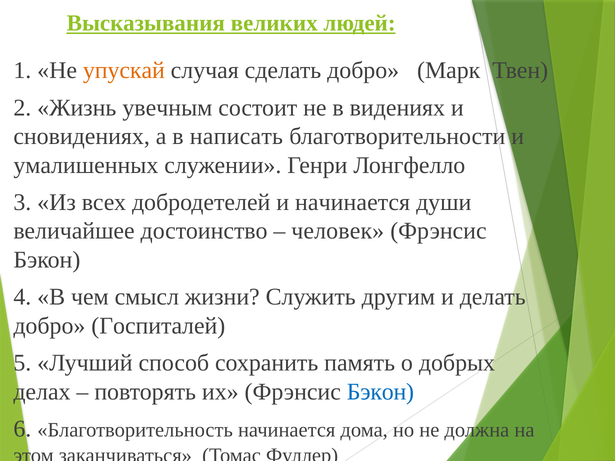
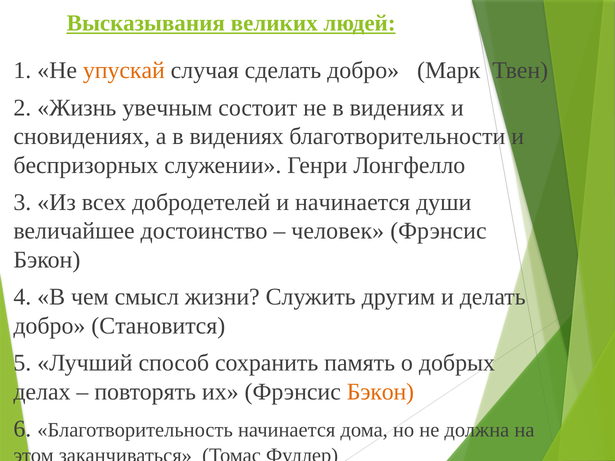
а в написать: написать -> видениях
умалишенных: умалишенных -> беспризорных
Госпиталей: Госпиталей -> Становится
Бэкон at (380, 392) colour: blue -> orange
